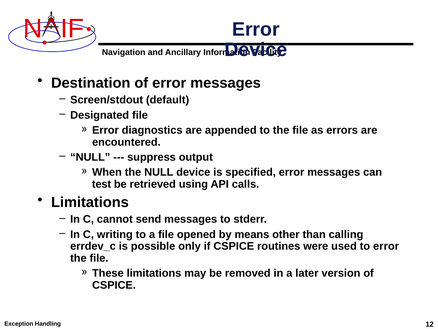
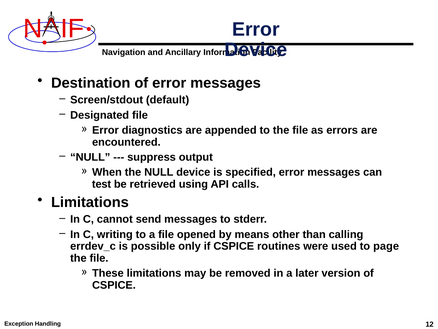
to error: error -> page
